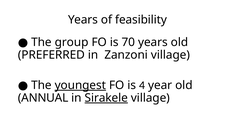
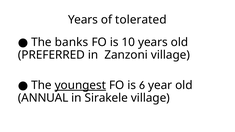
feasibility: feasibility -> tolerated
group: group -> banks
70: 70 -> 10
4: 4 -> 6
Sirakele underline: present -> none
